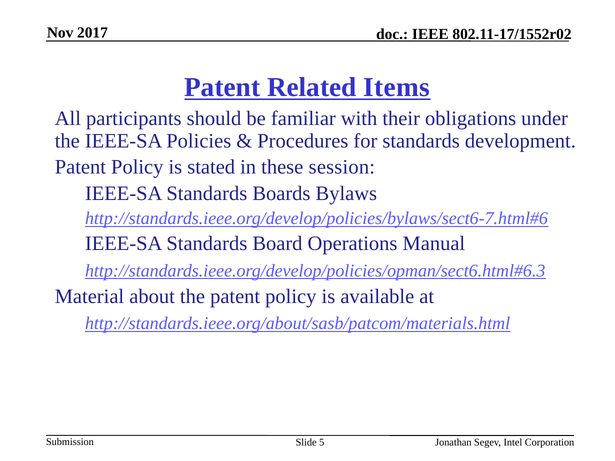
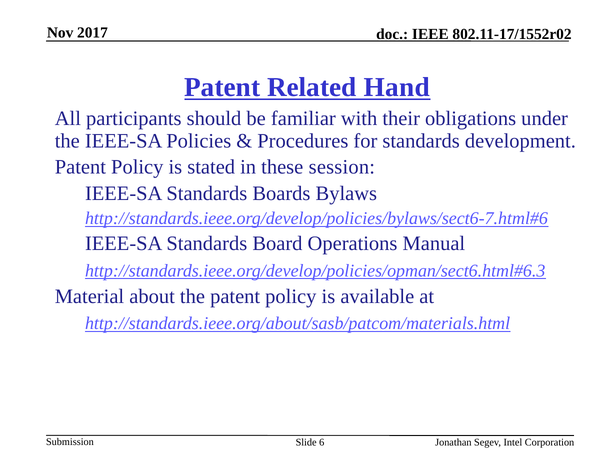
Items: Items -> Hand
5: 5 -> 6
